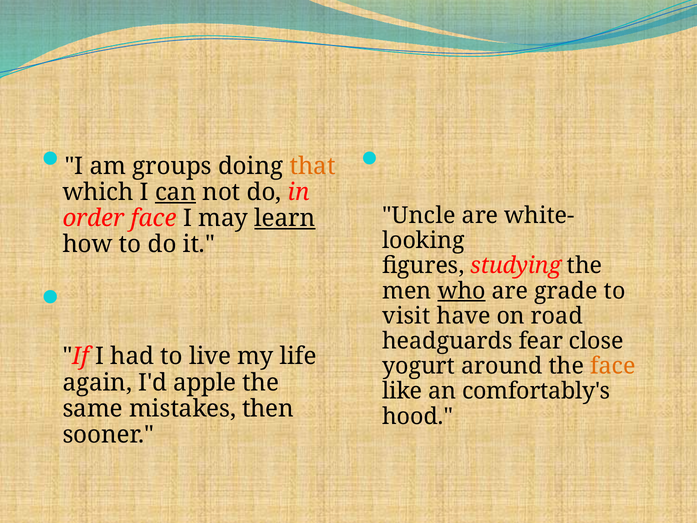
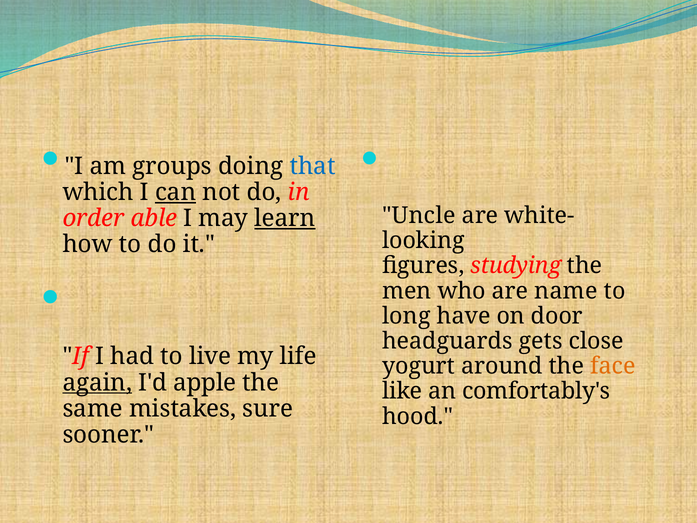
that colour: orange -> blue
order face: face -> able
who underline: present -> none
grade: grade -> name
visit: visit -> long
road: road -> door
fear: fear -> gets
again underline: none -> present
then: then -> sure
